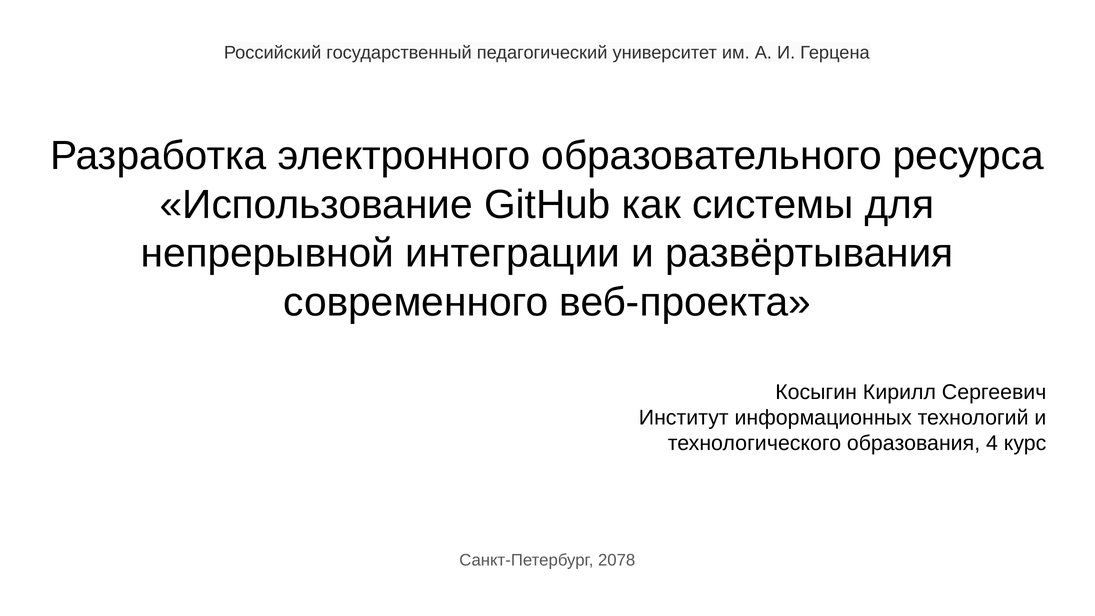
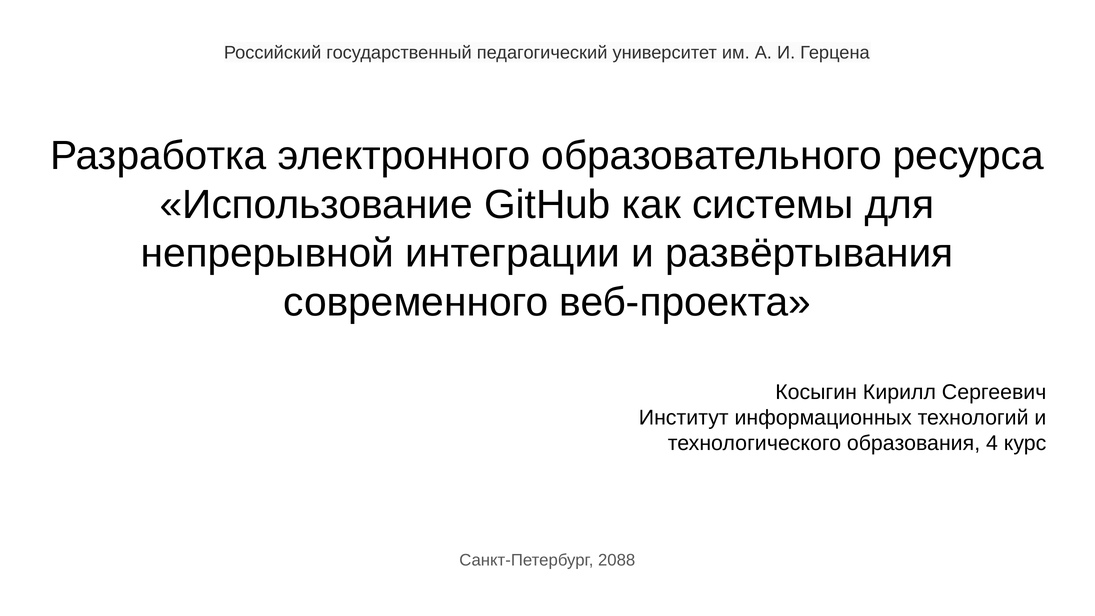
2078: 2078 -> 2088
